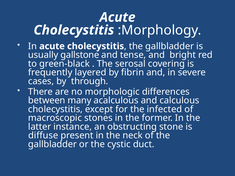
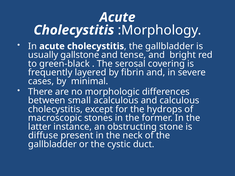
through: through -> minimal
many: many -> small
infected: infected -> hydrops
